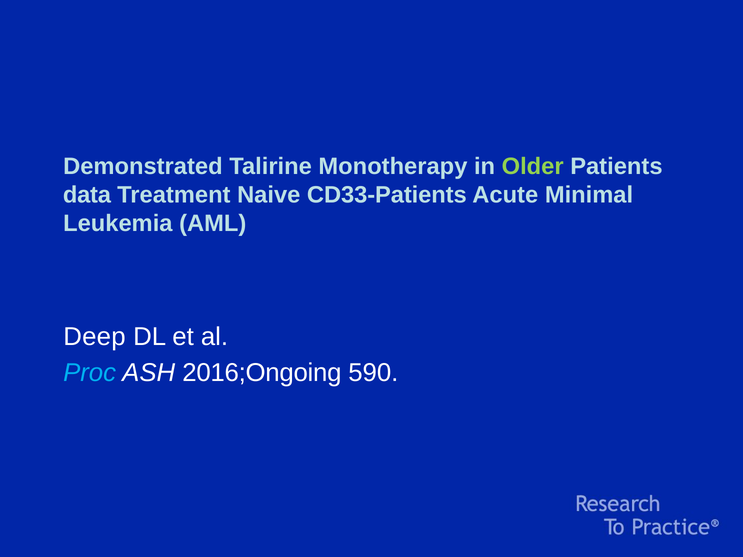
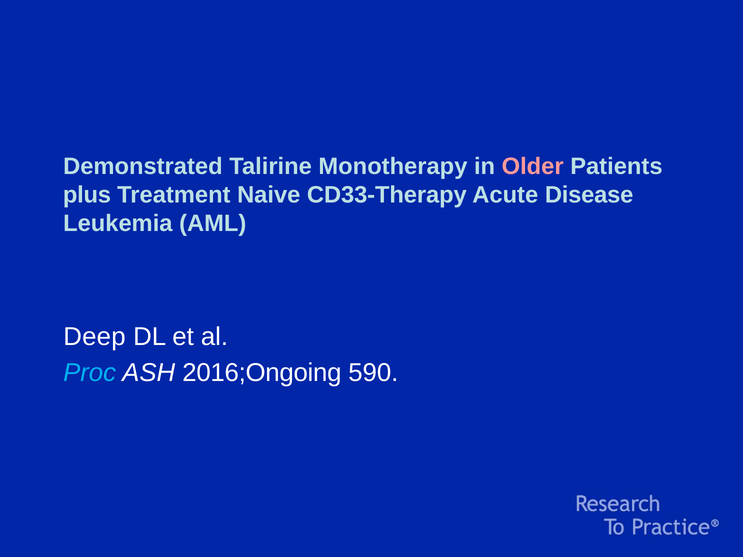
Older colour: light green -> pink
data: data -> plus
CD33-Patients: CD33-Patients -> CD33-Therapy
Minimal: Minimal -> Disease
